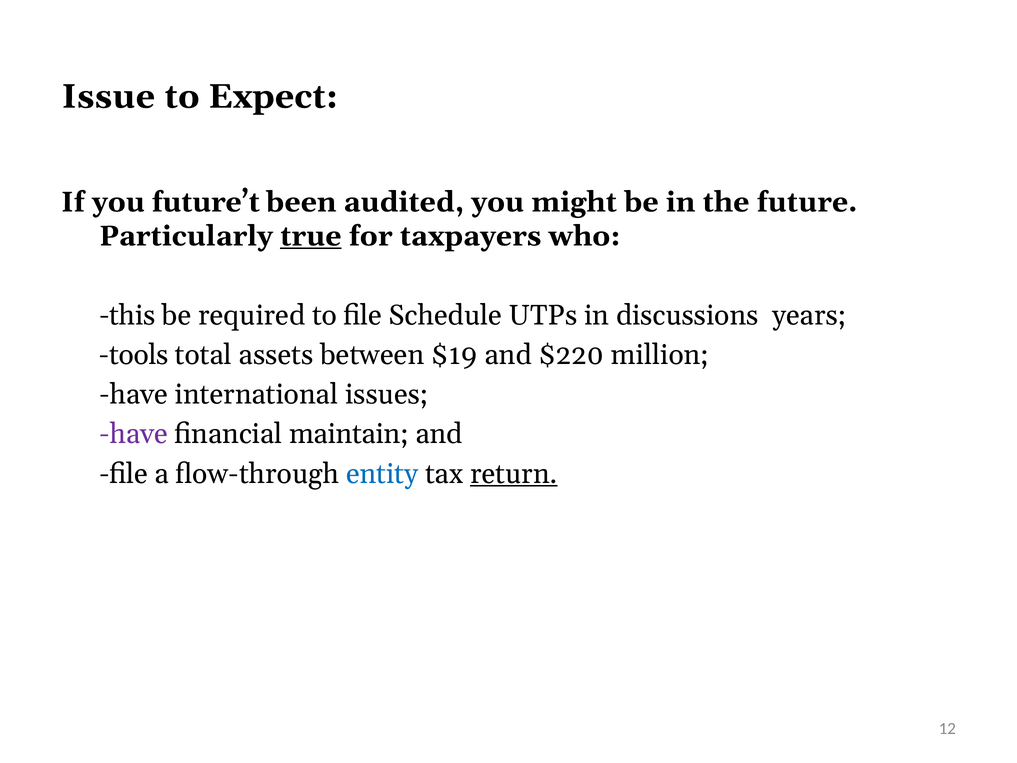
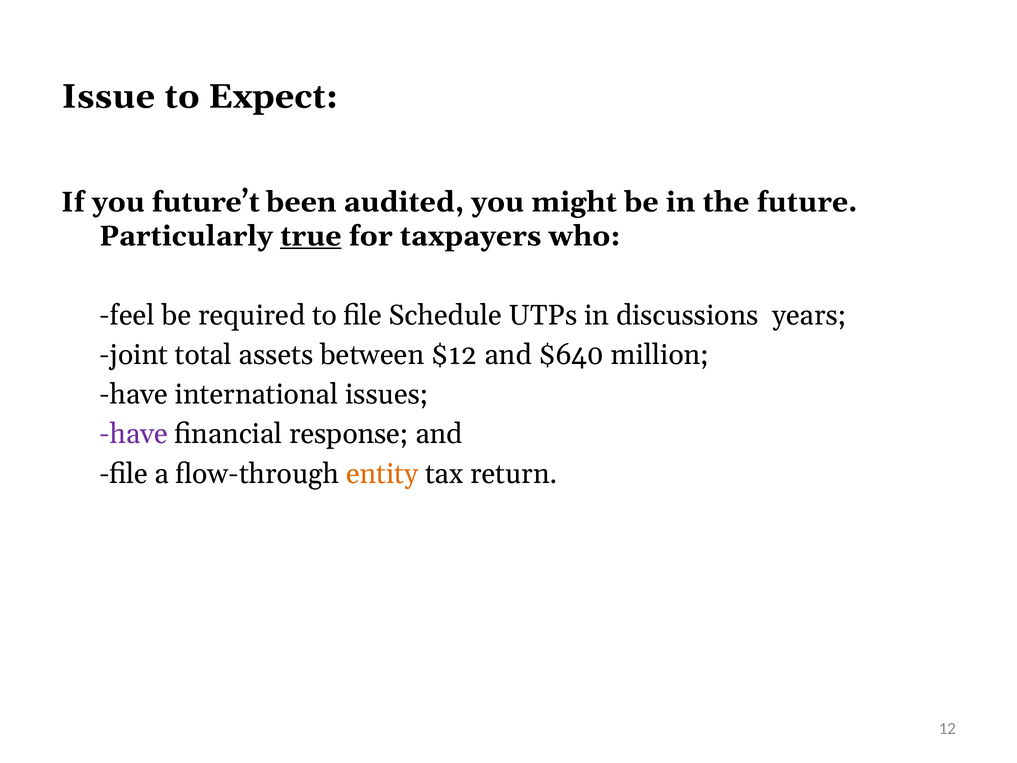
this: this -> feel
tools: tools -> joint
$19: $19 -> $12
$220: $220 -> $640
maintain: maintain -> response
entity colour: blue -> orange
return underline: present -> none
